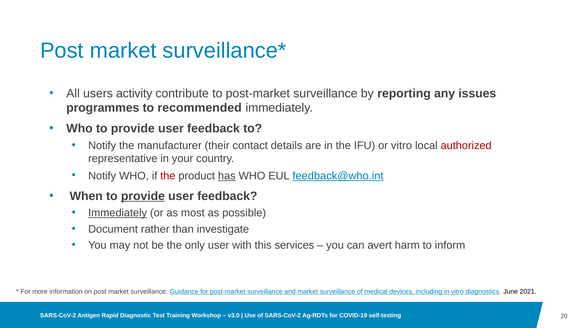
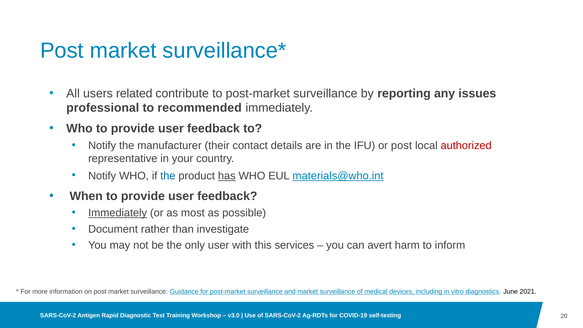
activity: activity -> related
programmes: programmes -> professional
or vitro: vitro -> post
the at (168, 176) colour: red -> blue
feedback@who.int: feedback@who.int -> materials@who.int
provide at (143, 196) underline: present -> none
